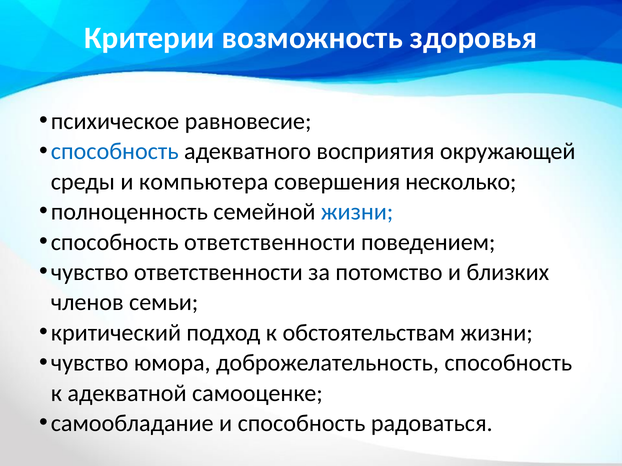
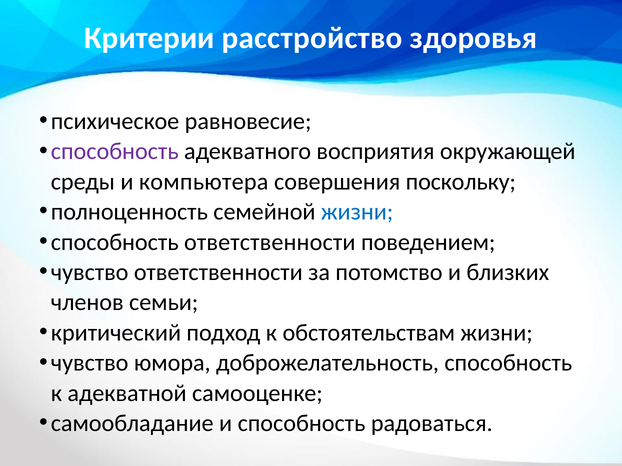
возможность: возможность -> расстройство
способность at (115, 152) colour: blue -> purple
несколько: несколько -> поскольку
